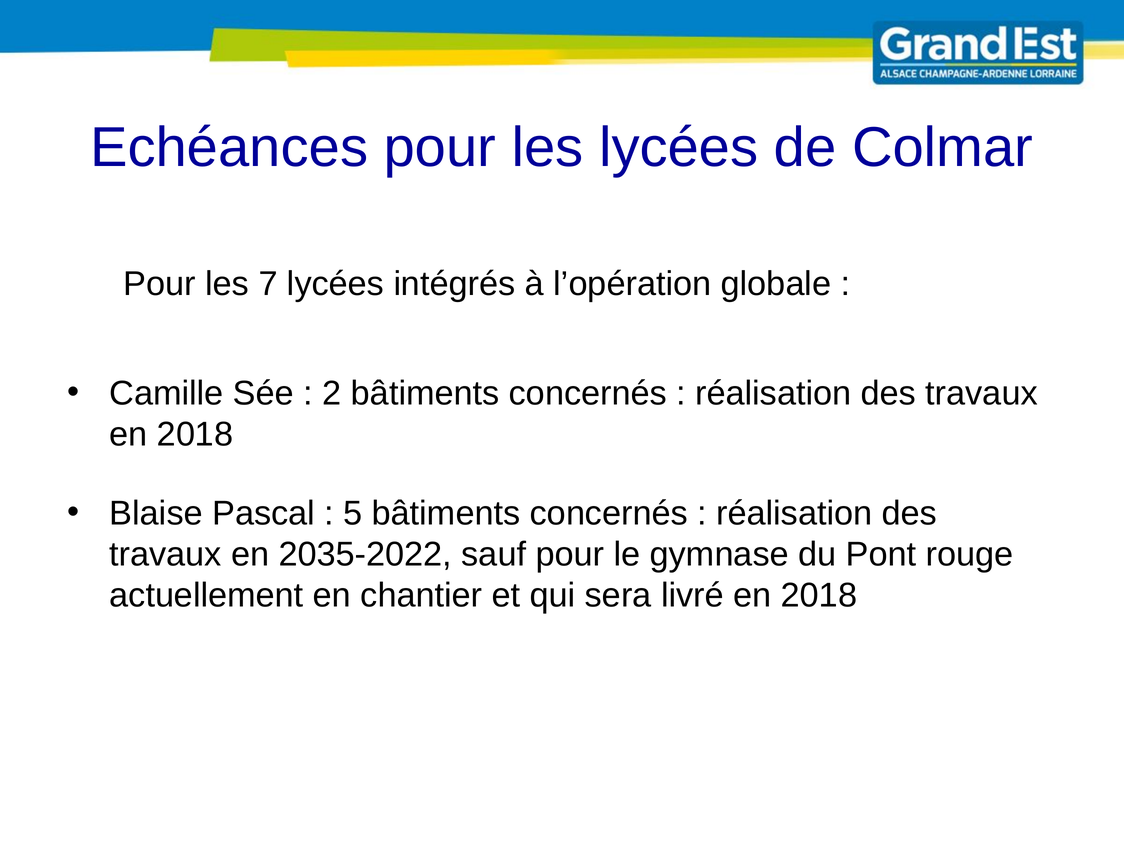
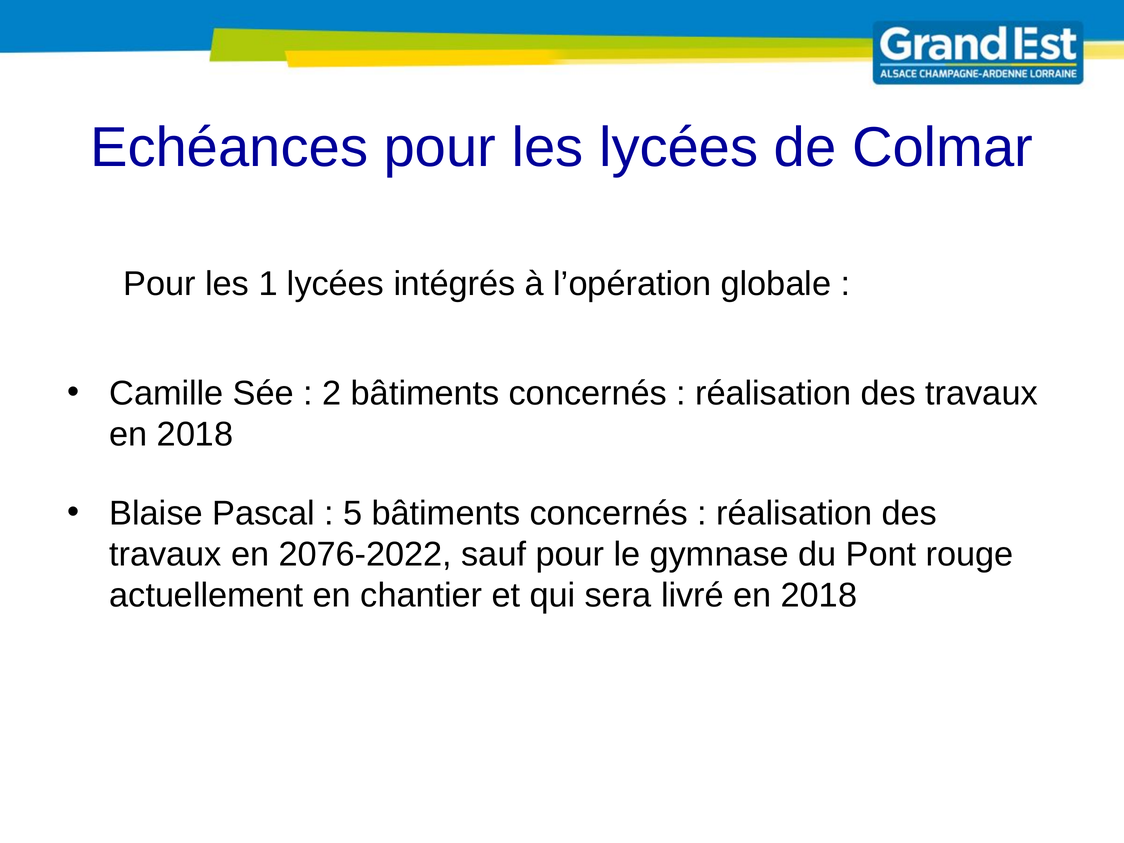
7: 7 -> 1
2035-2022: 2035-2022 -> 2076-2022
